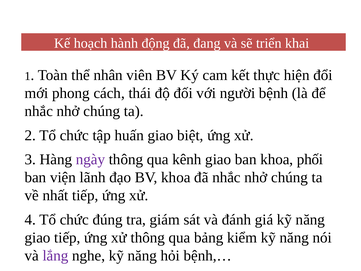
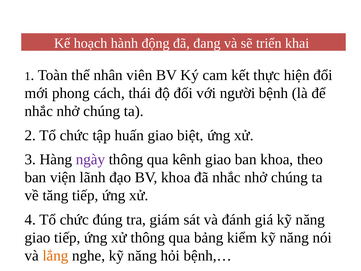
phối: phối -> theo
nhất: nhất -> tăng
lắng colour: purple -> orange
